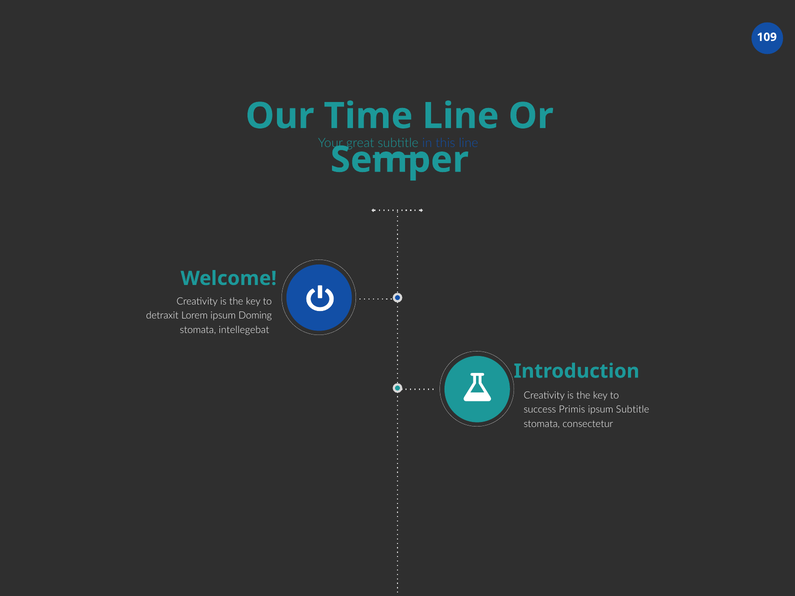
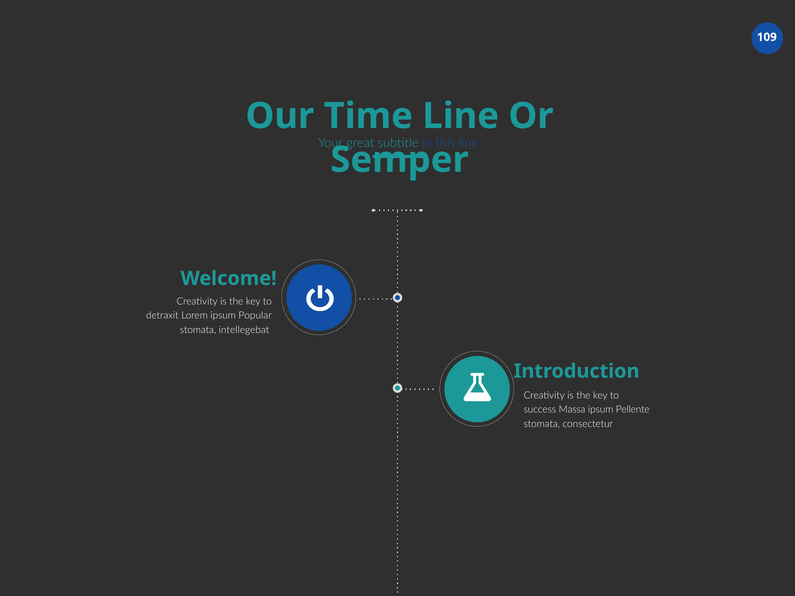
Doming: Doming -> Popular
Primis: Primis -> Massa
ipsum Subtitle: Subtitle -> Pellente
